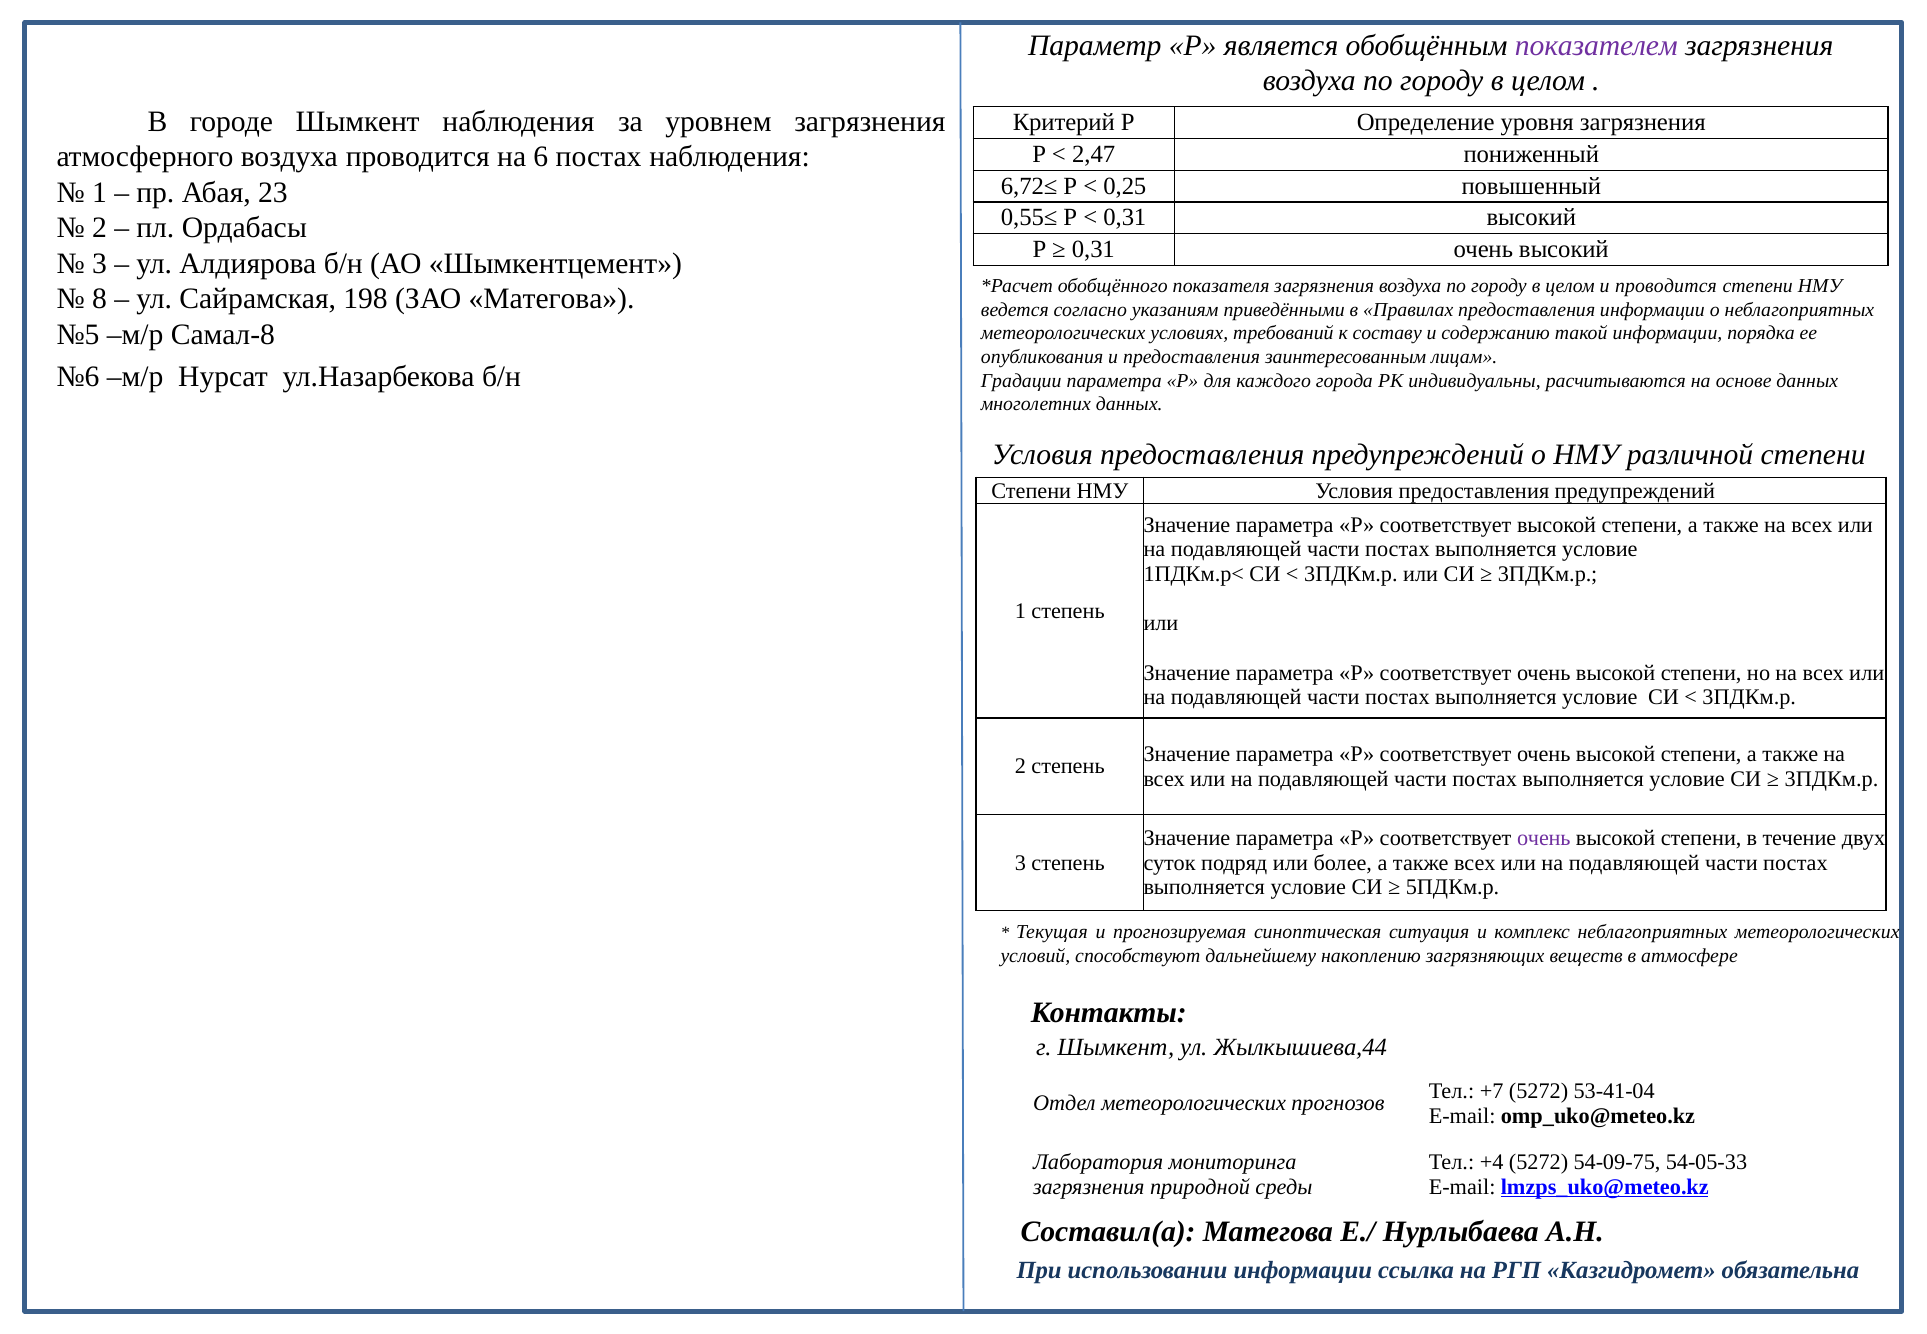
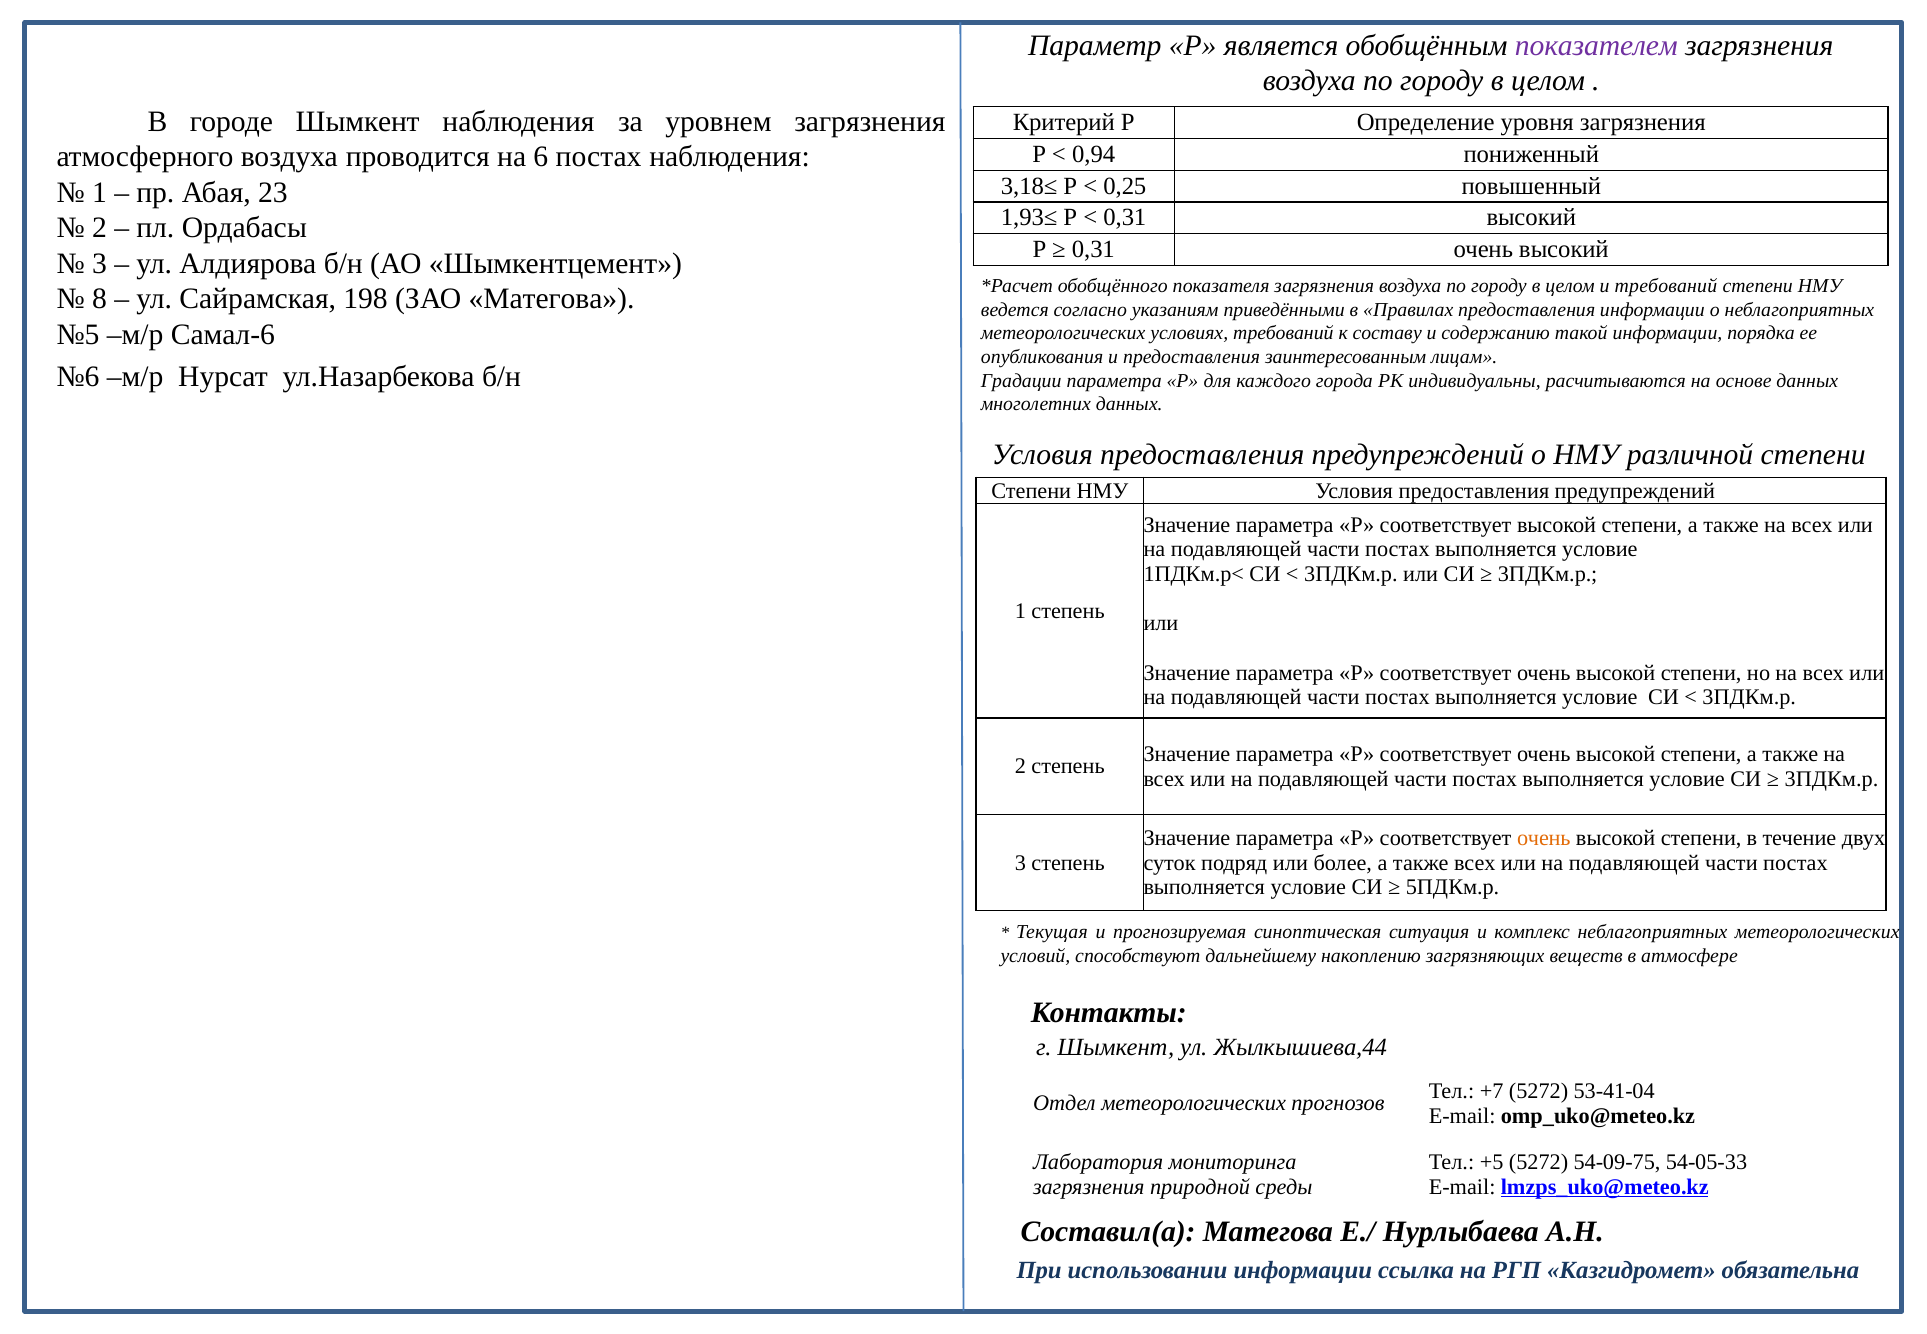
2,47: 2,47 -> 0,94
6,72≤: 6,72≤ -> 3,18≤
0,55≤: 0,55≤ -> 1,93≤
и проводится: проводится -> требований
Самал-8: Самал-8 -> Самал-6
очень at (1544, 838) colour: purple -> orange
+4: +4 -> +5
